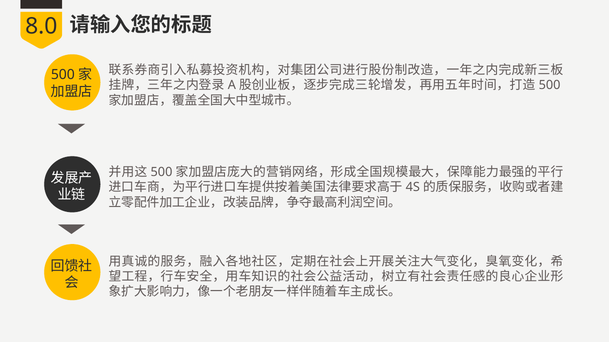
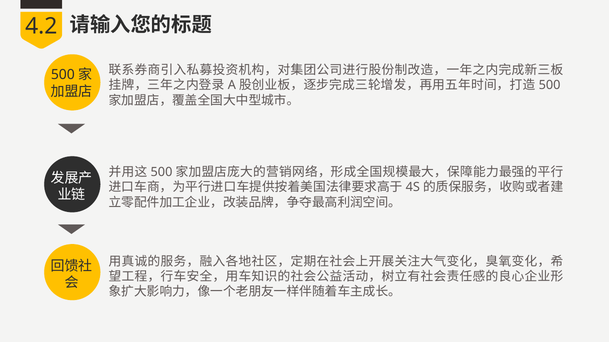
8.0: 8.0 -> 4.2
